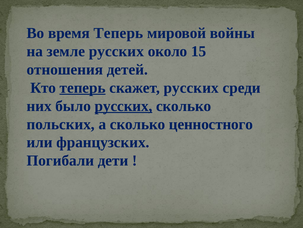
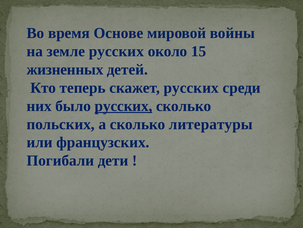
время Теперь: Теперь -> Основе
отношения: отношения -> жизненных
теперь at (83, 87) underline: present -> none
ценностного: ценностного -> литературы
